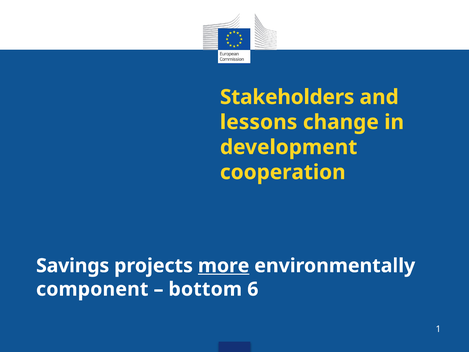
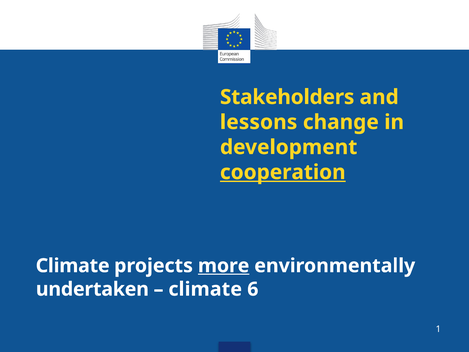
cooperation underline: none -> present
Savings at (73, 266): Savings -> Climate
component: component -> undertaken
bottom at (205, 289): bottom -> climate
